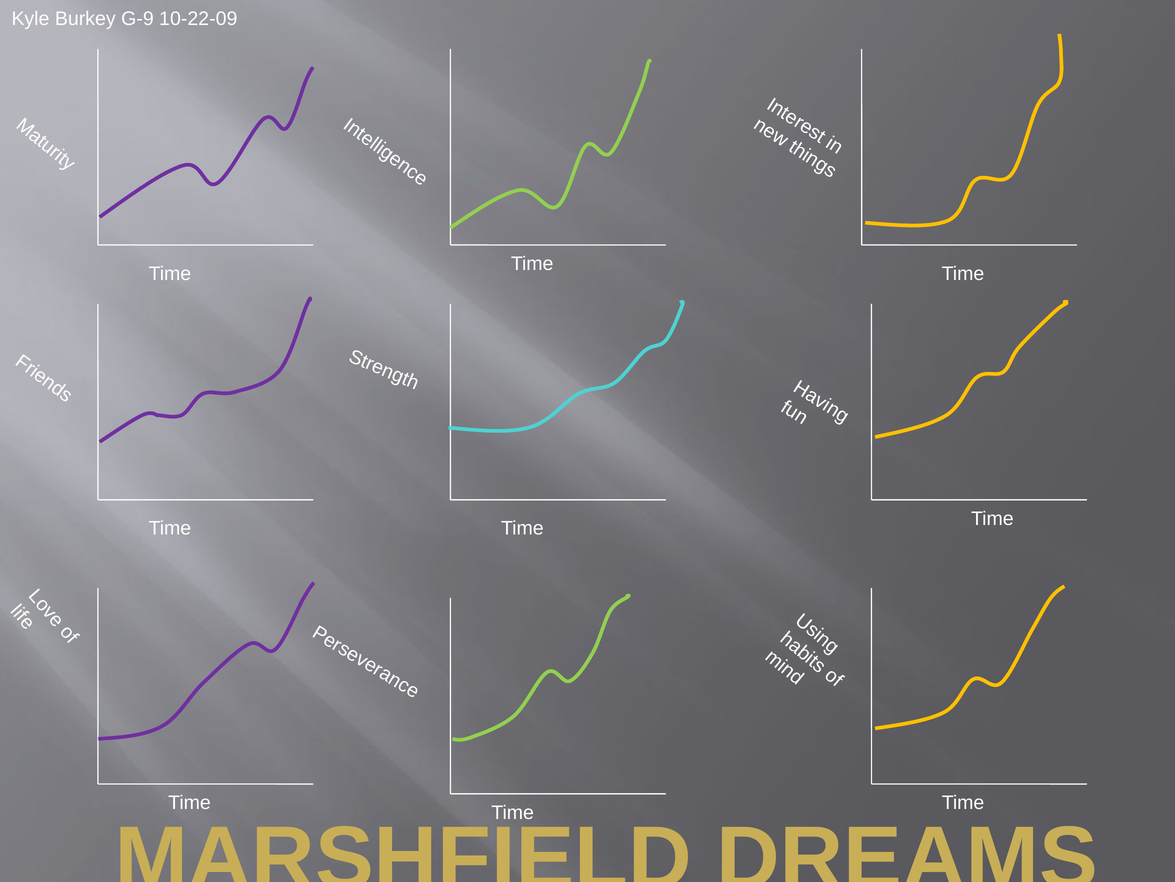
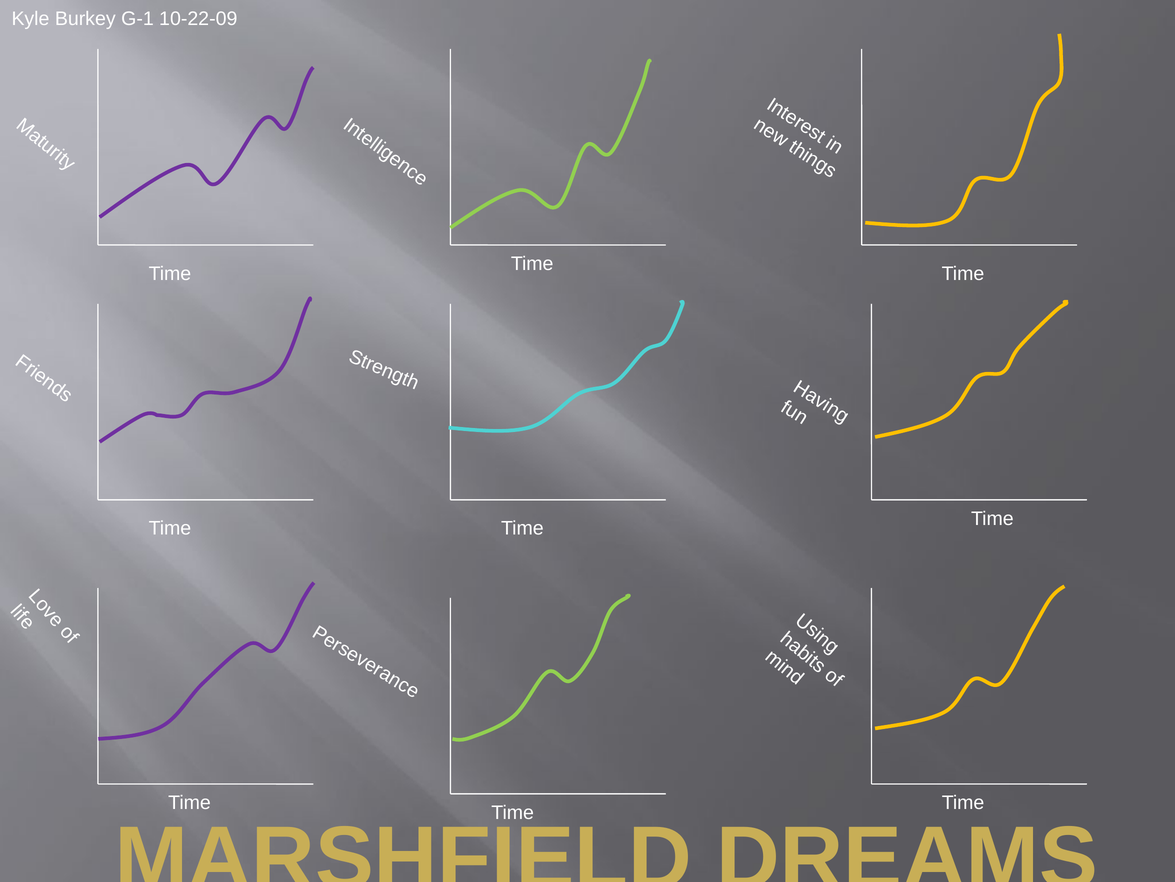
G-9: G-9 -> G-1
